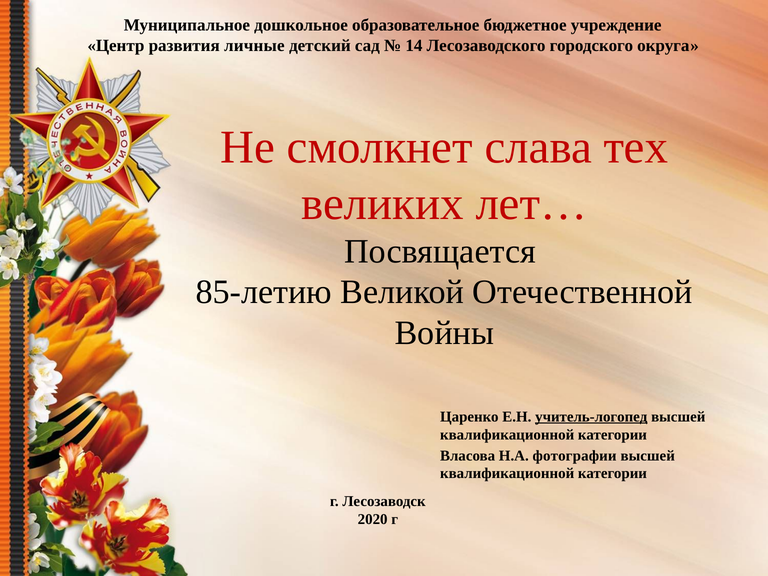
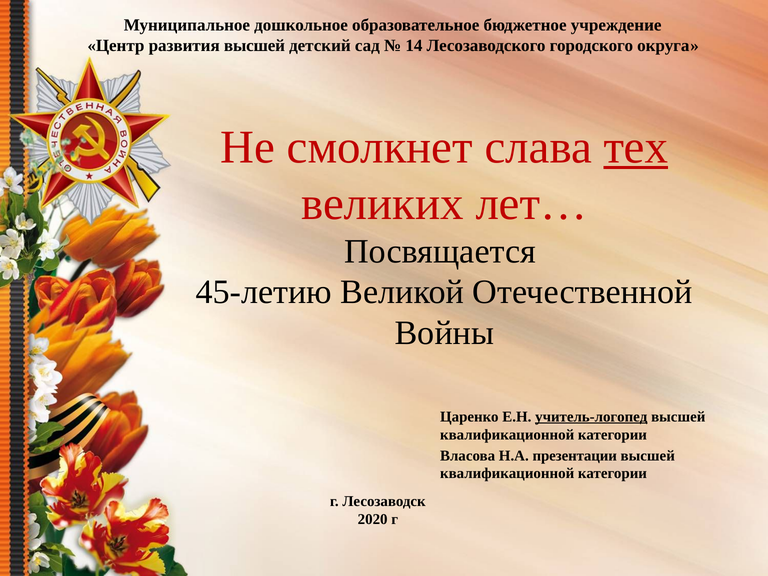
развития личные: личные -> высшей
тех underline: none -> present
85-летию: 85-летию -> 45-летию
фотографии: фотографии -> презентации
